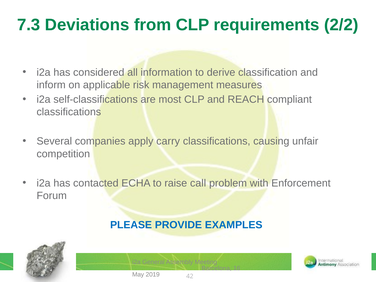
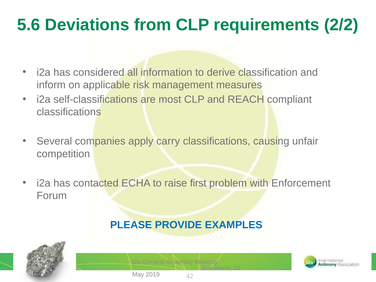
7.3: 7.3 -> 5.6
call: call -> first
